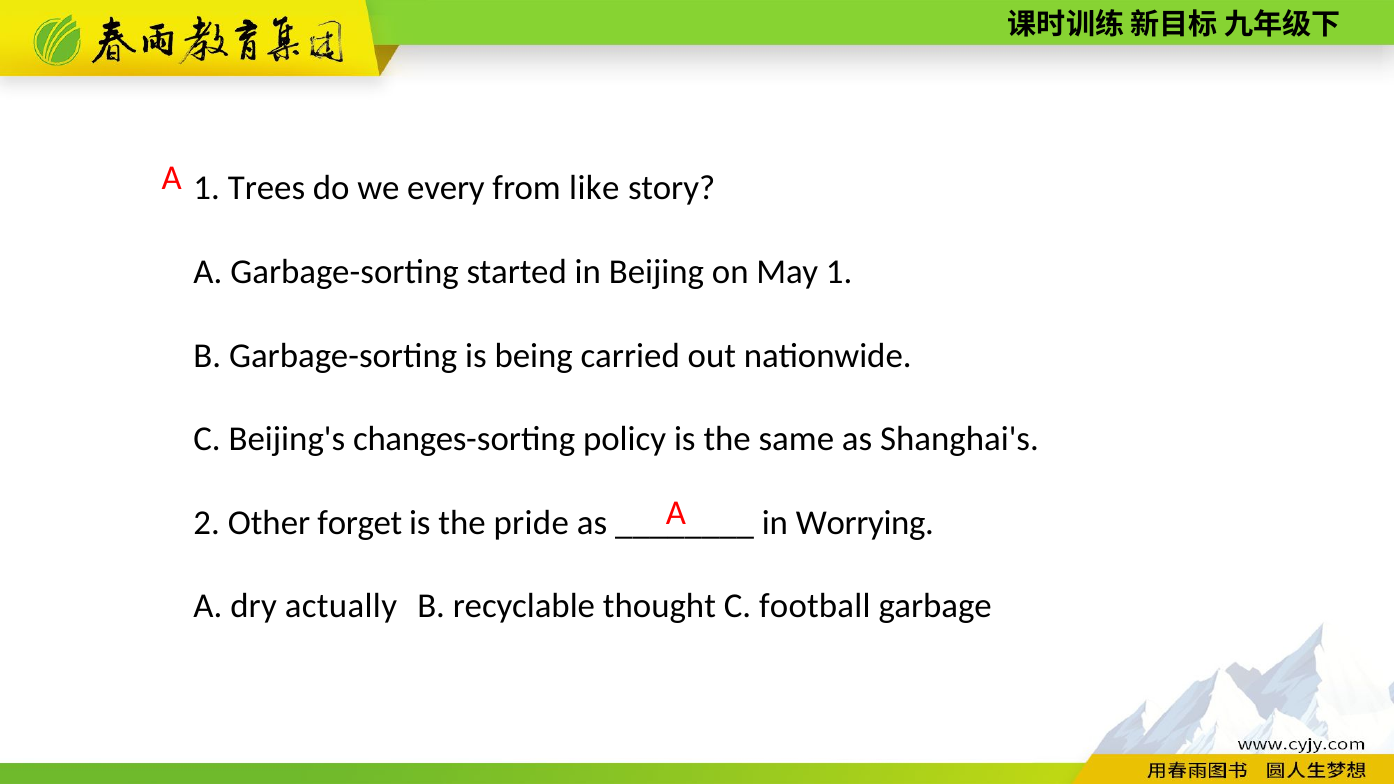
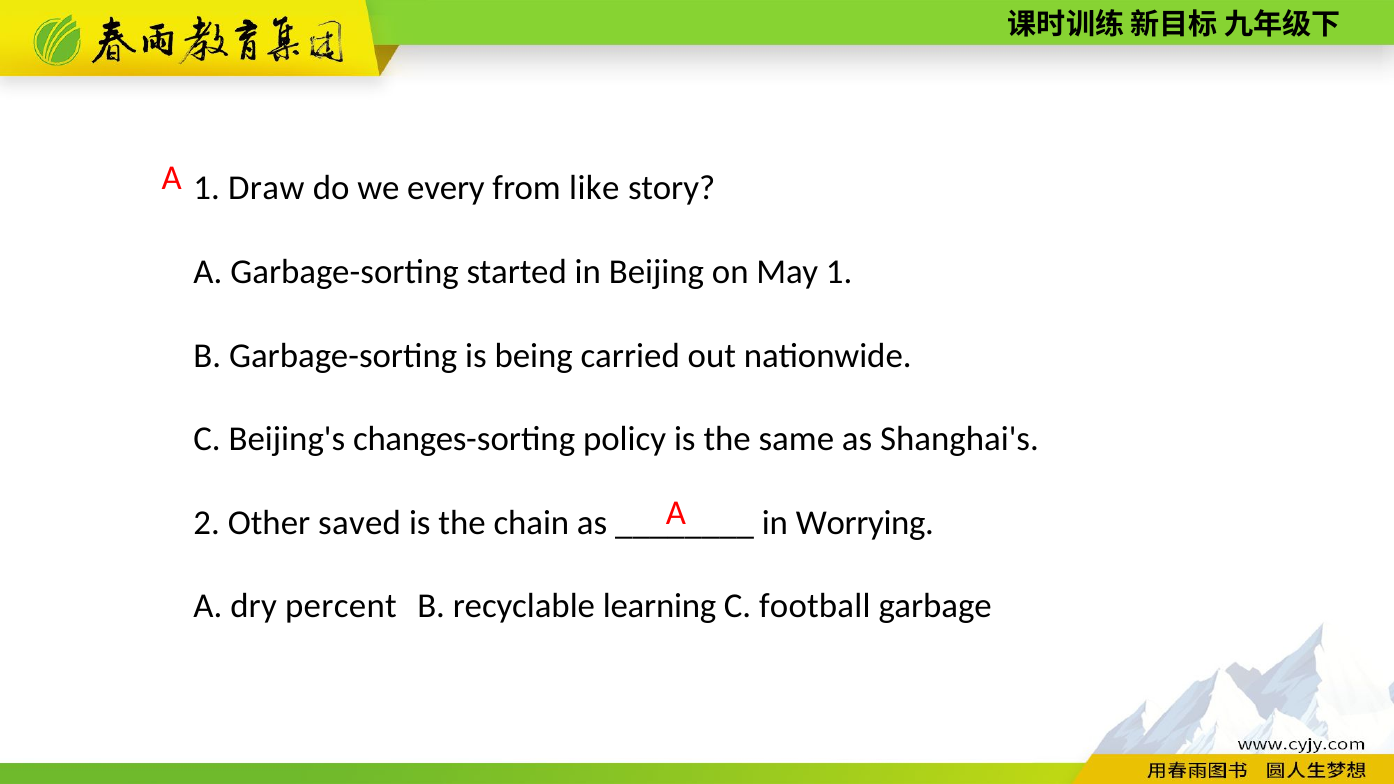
Trees: Trees -> Draw
forget: forget -> saved
pride: pride -> chain
actually: actually -> percent
thought: thought -> learning
